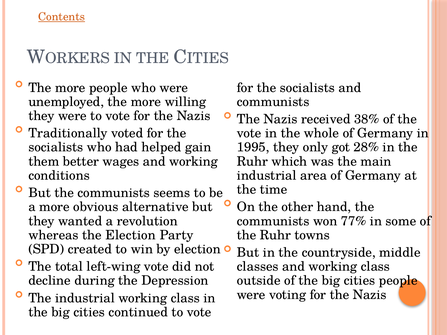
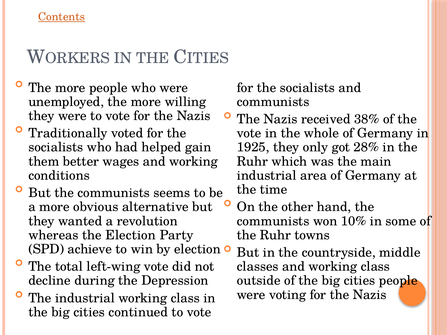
1995: 1995 -> 1925
77%: 77% -> 10%
created: created -> achieve
